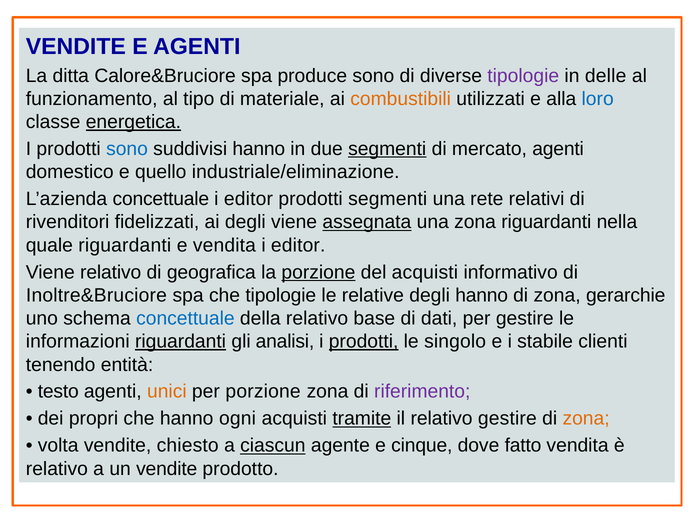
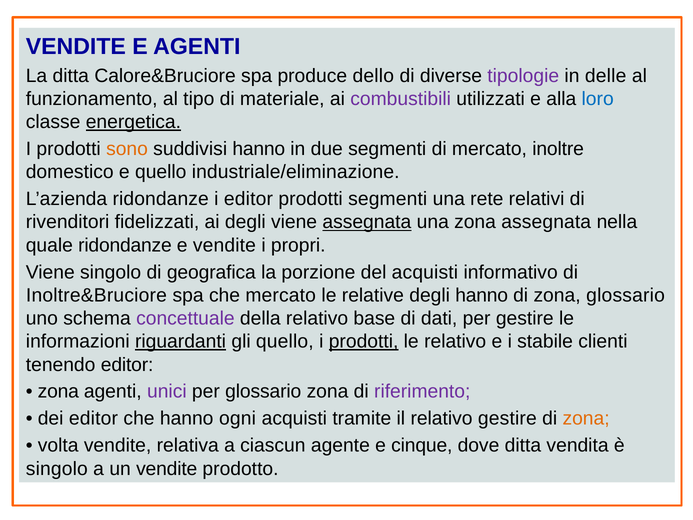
sono at (373, 76): sono -> dello
combustibili colour: orange -> purple
sono at (127, 149) colour: blue -> orange
segmenti at (387, 149) underline: present -> none
mercato agenti: agenti -> inoltre
L’azienda concettuale: concettuale -> ridondanze
zona riguardanti: riguardanti -> assegnata
quale riguardanti: riguardanti -> ridondanze
e vendita: vendita -> vendite
editor at (298, 245): editor -> propri
Viene relativo: relativo -> singolo
porzione at (318, 272) underline: present -> none
che tipologie: tipologie -> mercato
zona gerarchie: gerarchie -> glossario
concettuale at (185, 318) colour: blue -> purple
gli analisi: analisi -> quello
le singolo: singolo -> relativo
tenendo entità: entità -> editor
testo at (58, 391): testo -> zona
unici colour: orange -> purple
per porzione: porzione -> glossario
dei propri: propri -> editor
tramite underline: present -> none
chiesto: chiesto -> relativa
ciascun underline: present -> none
dove fatto: fatto -> ditta
relativo at (57, 468): relativo -> singolo
